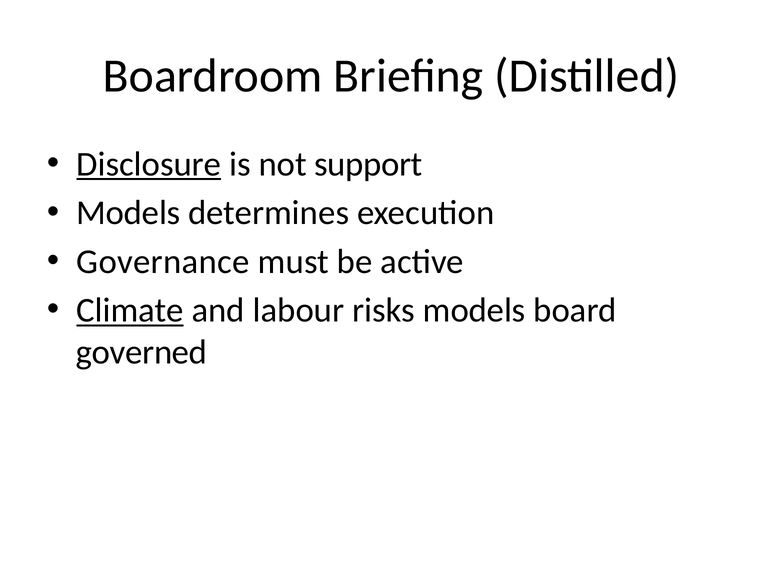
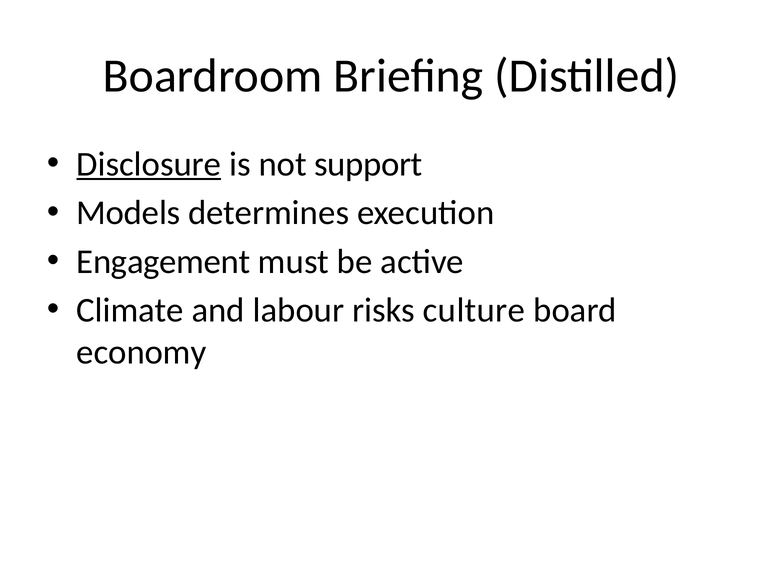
Governance: Governance -> Engagement
Climate underline: present -> none
risks models: models -> culture
governed: governed -> economy
